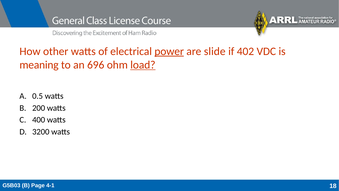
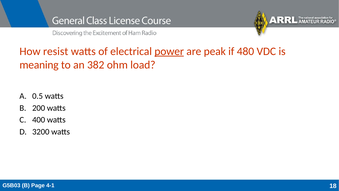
other: other -> resist
slide: slide -> peak
402: 402 -> 480
696: 696 -> 382
load underline: present -> none
